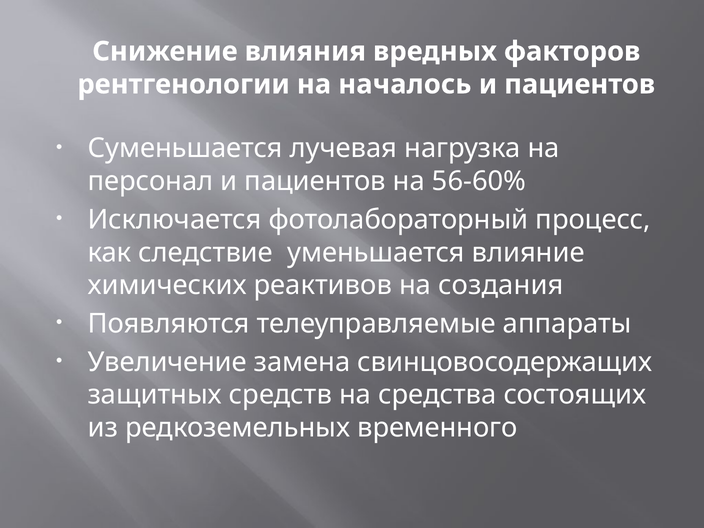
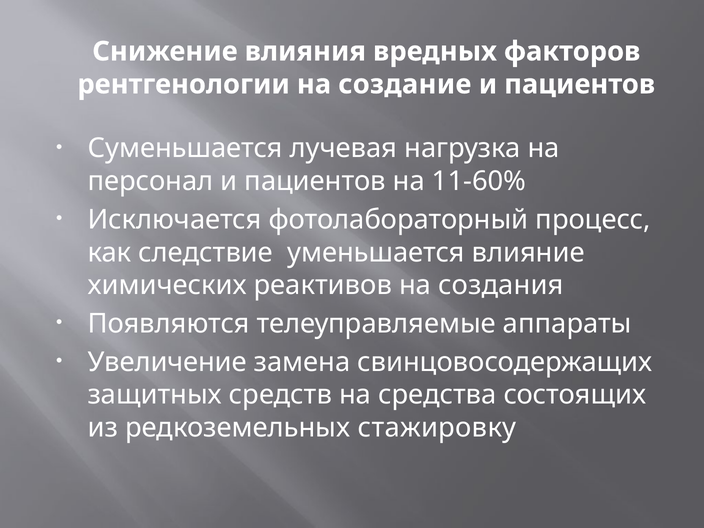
началось: началось -> создание
56-60%: 56-60% -> 11-60%
временного: временного -> стажировку
